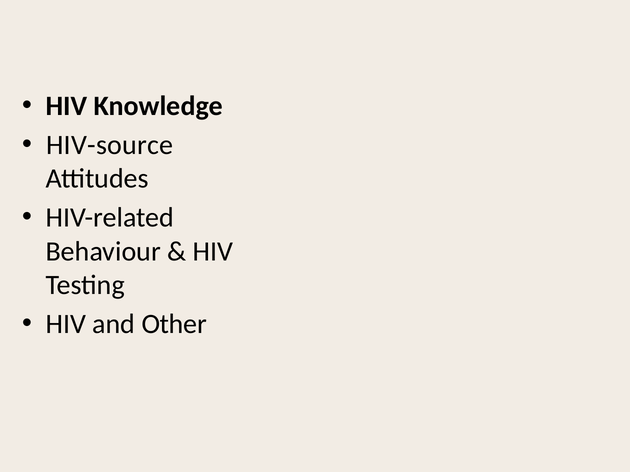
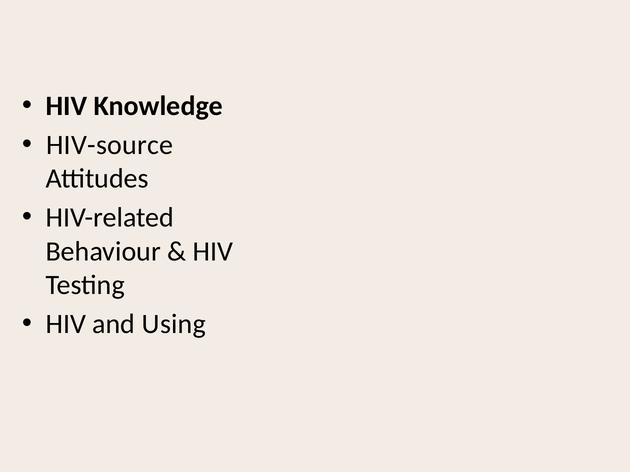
Other: Other -> Using
